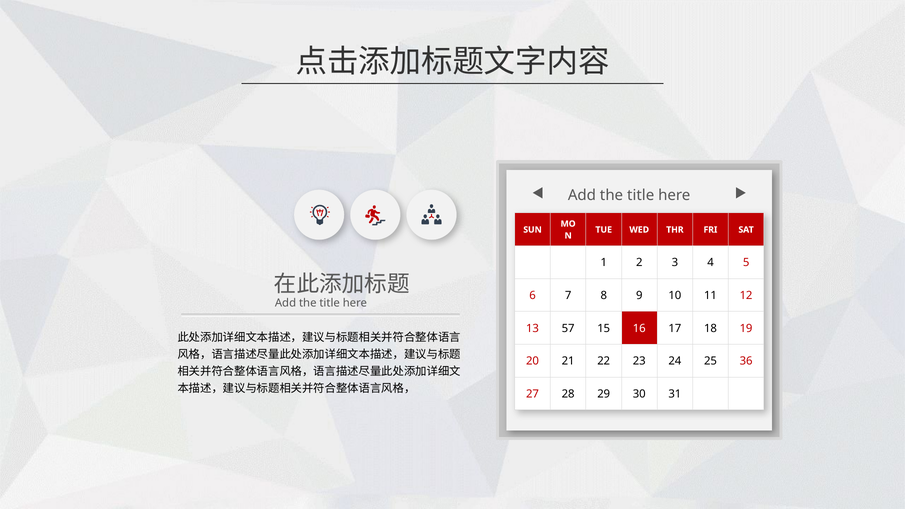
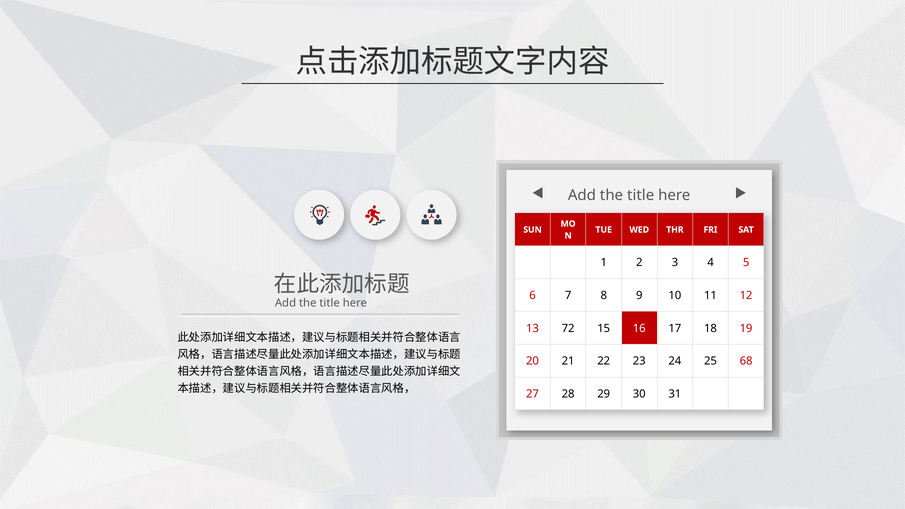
57: 57 -> 72
36: 36 -> 68
